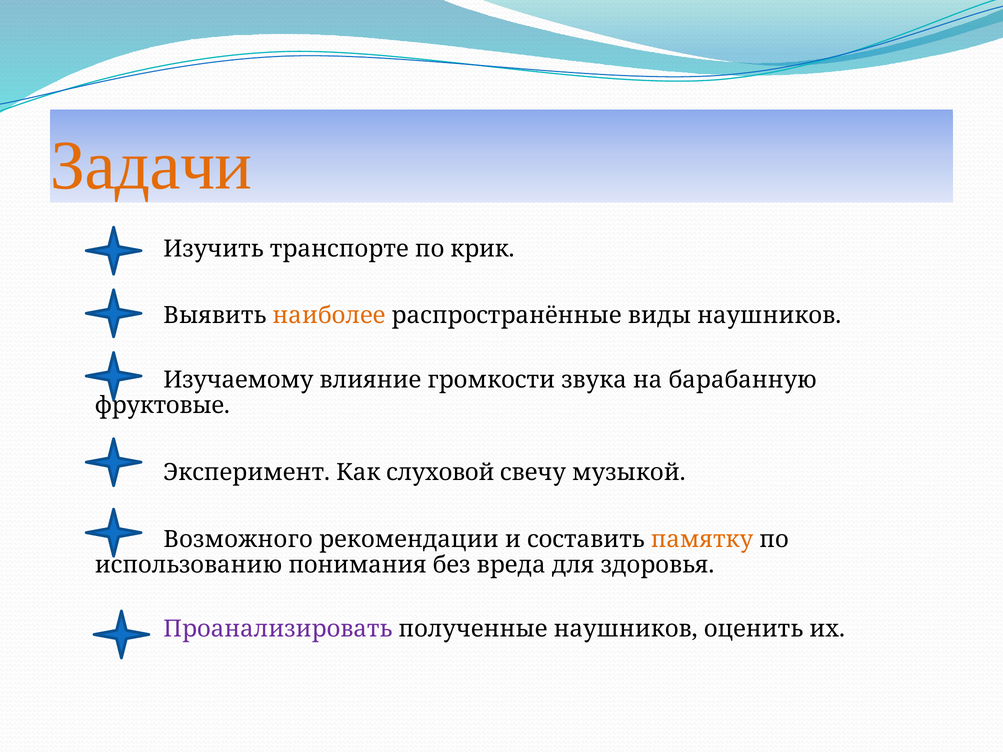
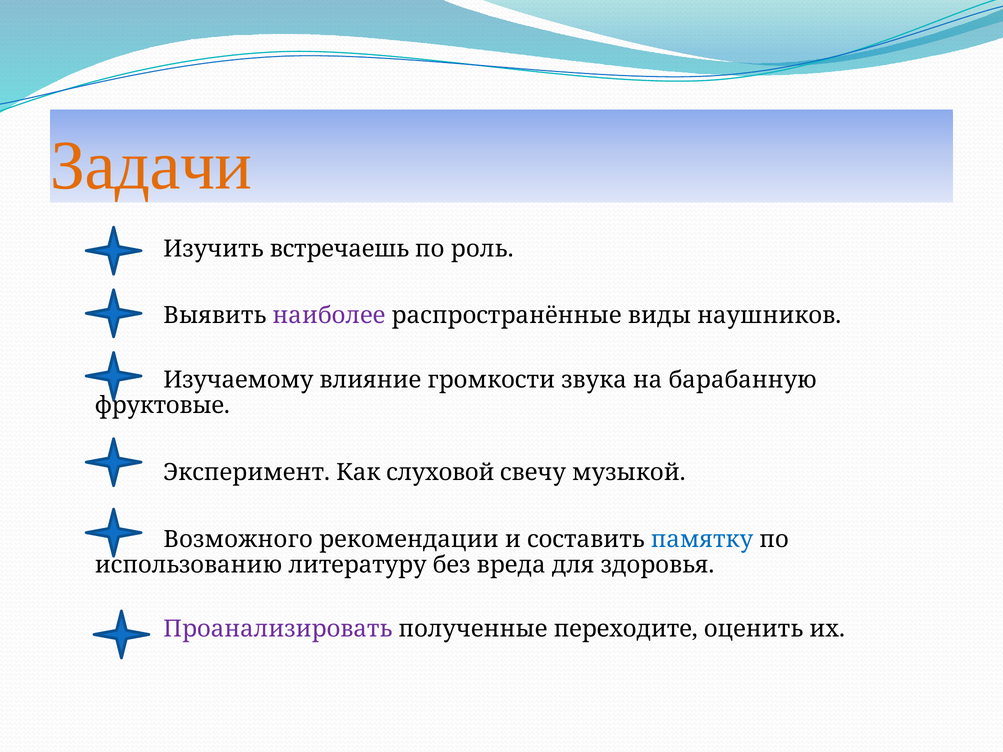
транспорте: транспорте -> встречаешь
крик: крик -> роль
наиболее colour: orange -> purple
памятку colour: orange -> blue
понимания: понимания -> литературу
полученные наушников: наушников -> переходите
